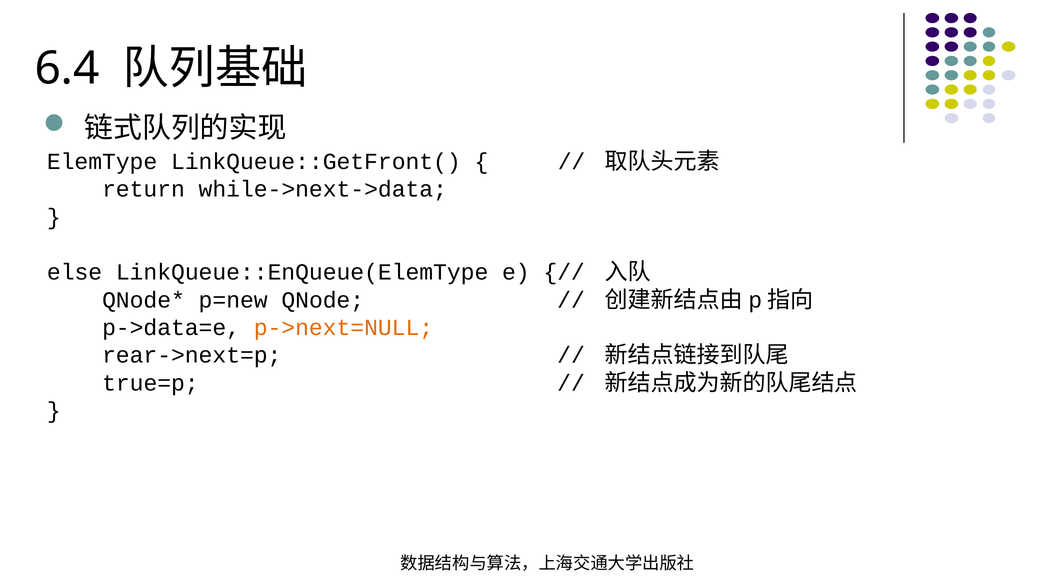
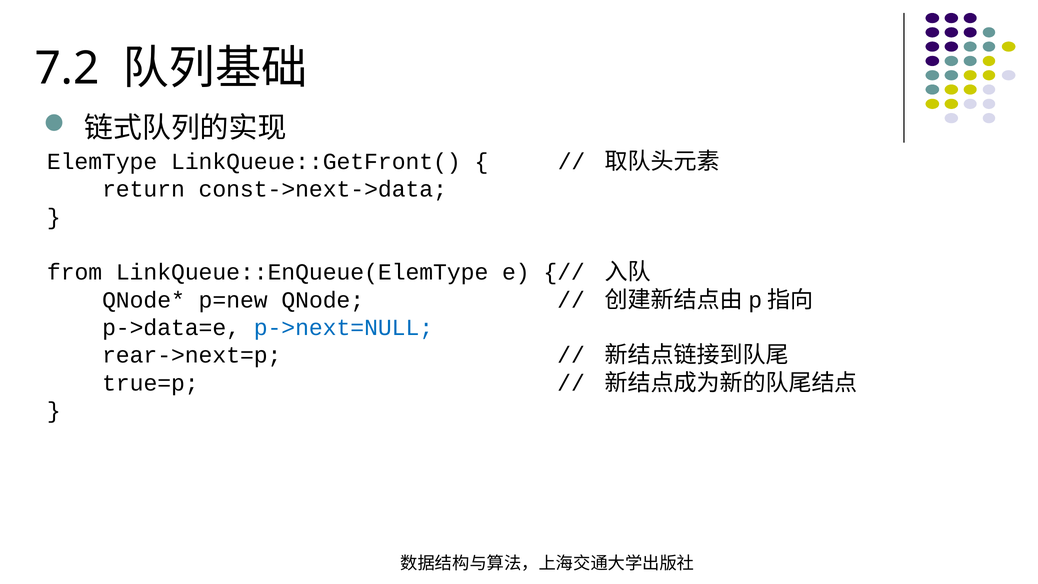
6.4: 6.4 -> 7.2
while->next->data: while->next->data -> const->next->data
else: else -> from
p->next=NULL colour: orange -> blue
